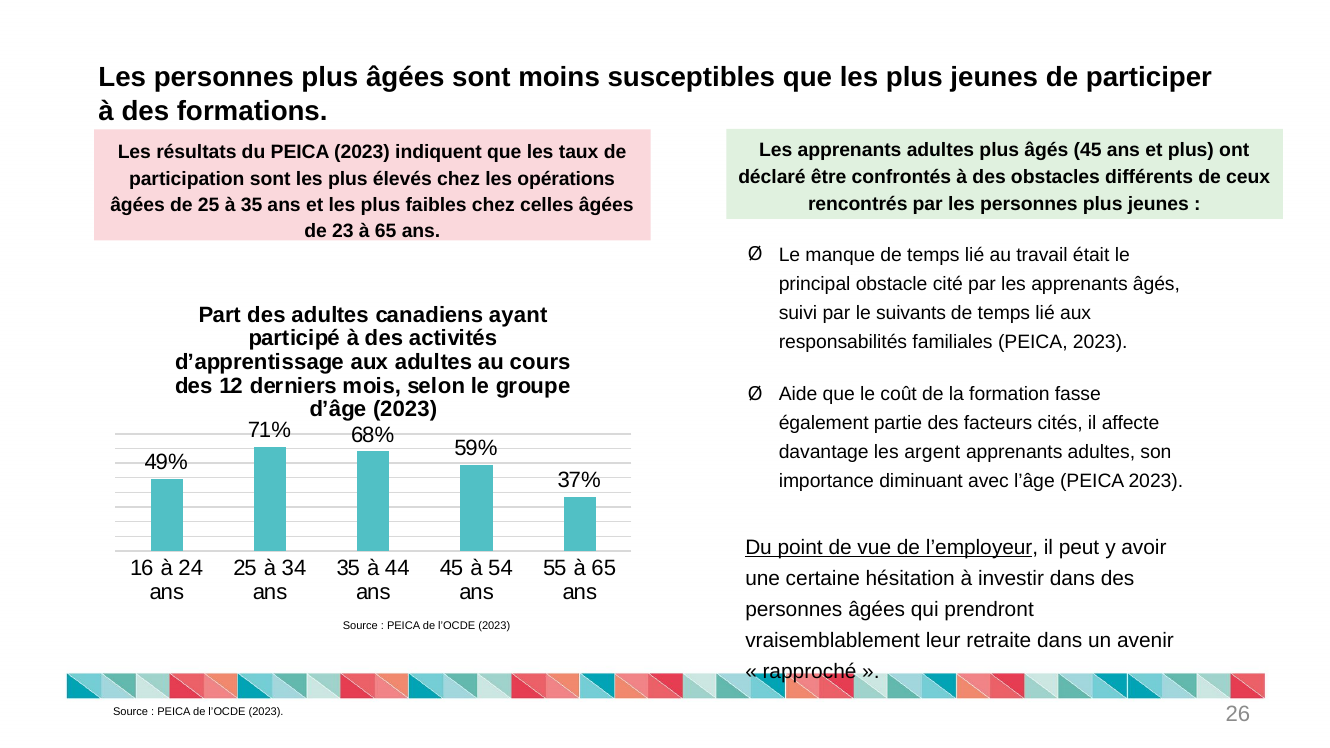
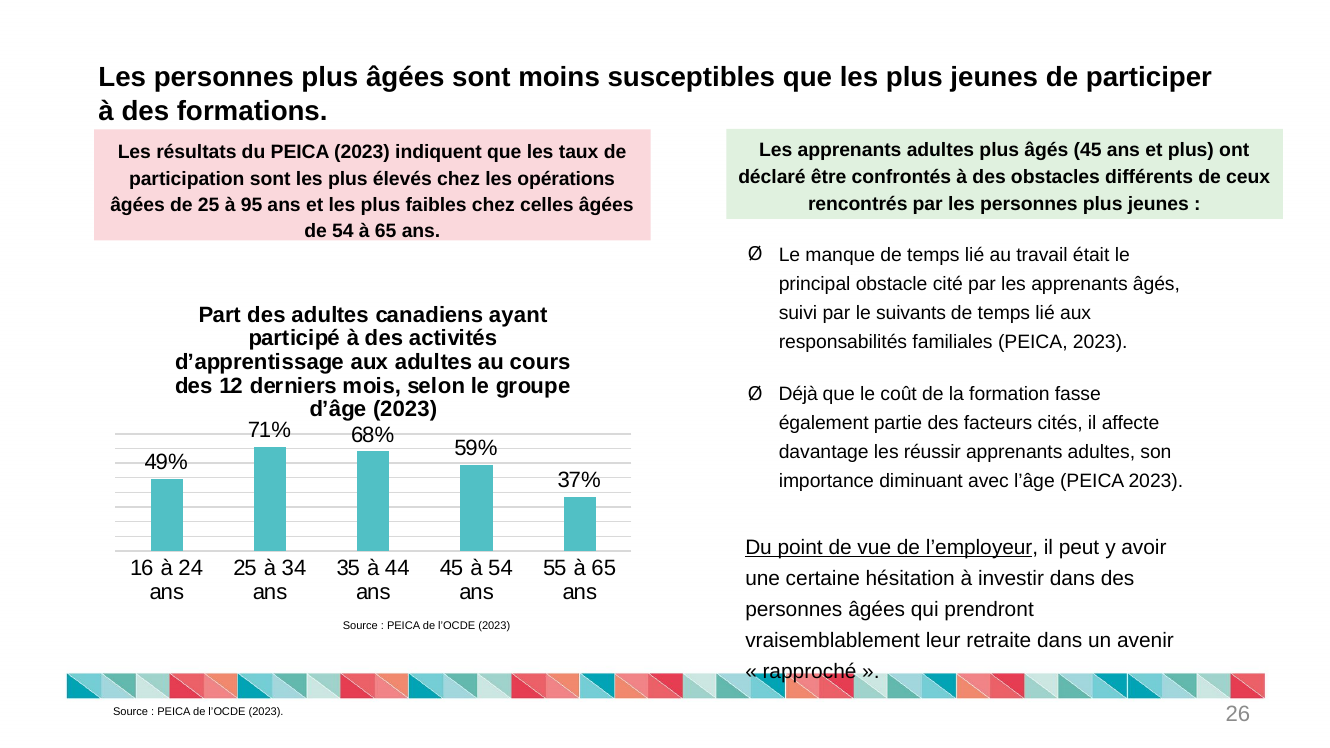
à 35: 35 -> 95
de 23: 23 -> 54
Aide: Aide -> Déjà
argent: argent -> réussir
